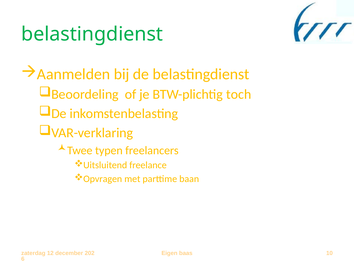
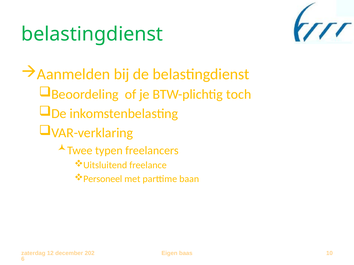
Opvragen: Opvragen -> Personeel
